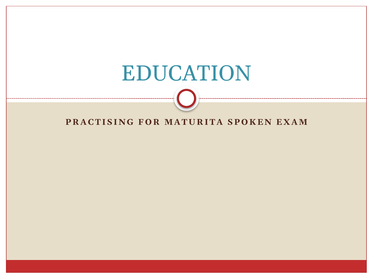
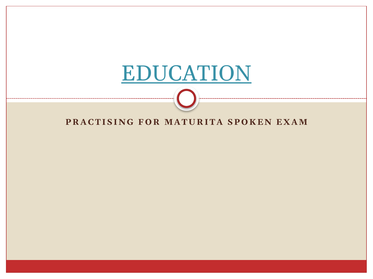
EDUCATION underline: none -> present
